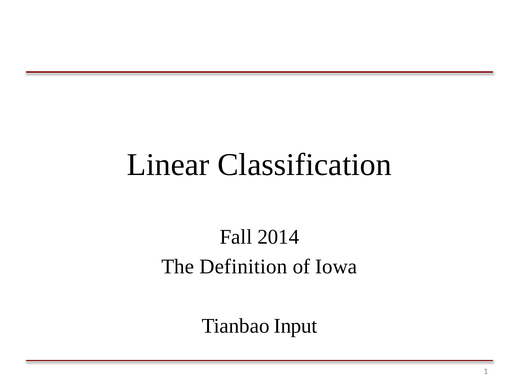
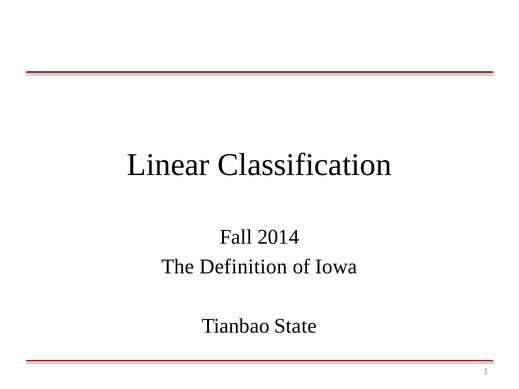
Input: Input -> State
